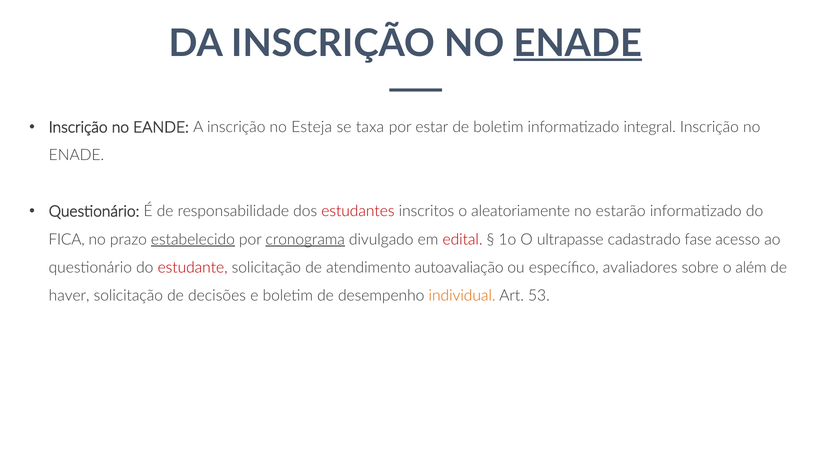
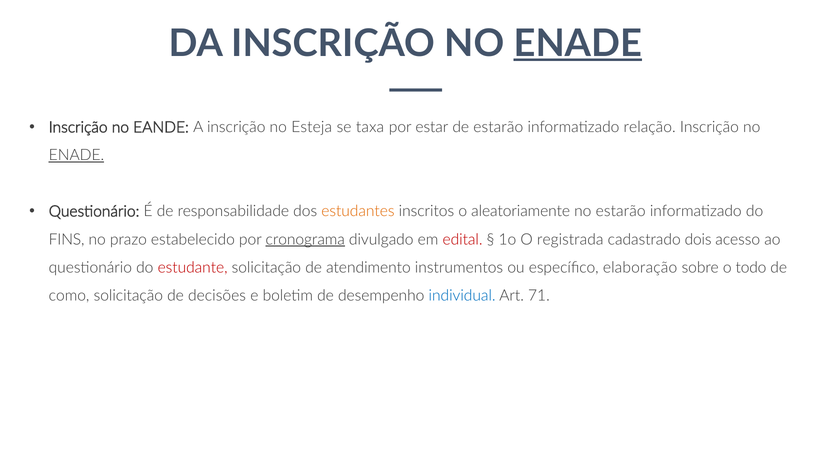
de boletim: boletim -> estarão
integral: integral -> relação
ENADE at (76, 155) underline: none -> present
estudantes colour: red -> orange
FICA: FICA -> FINS
estabelecido underline: present -> none
ultrapasse: ultrapasse -> registrada
fase: fase -> dois
autoavaliação: autoavaliação -> instrumentos
avaliadores: avaliadores -> elaboração
além: além -> todo
haver: haver -> como
individual colour: orange -> blue
53: 53 -> 71
